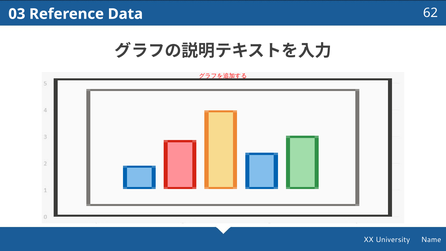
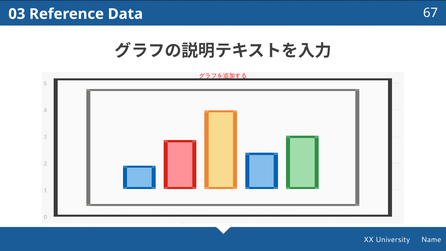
62: 62 -> 67
